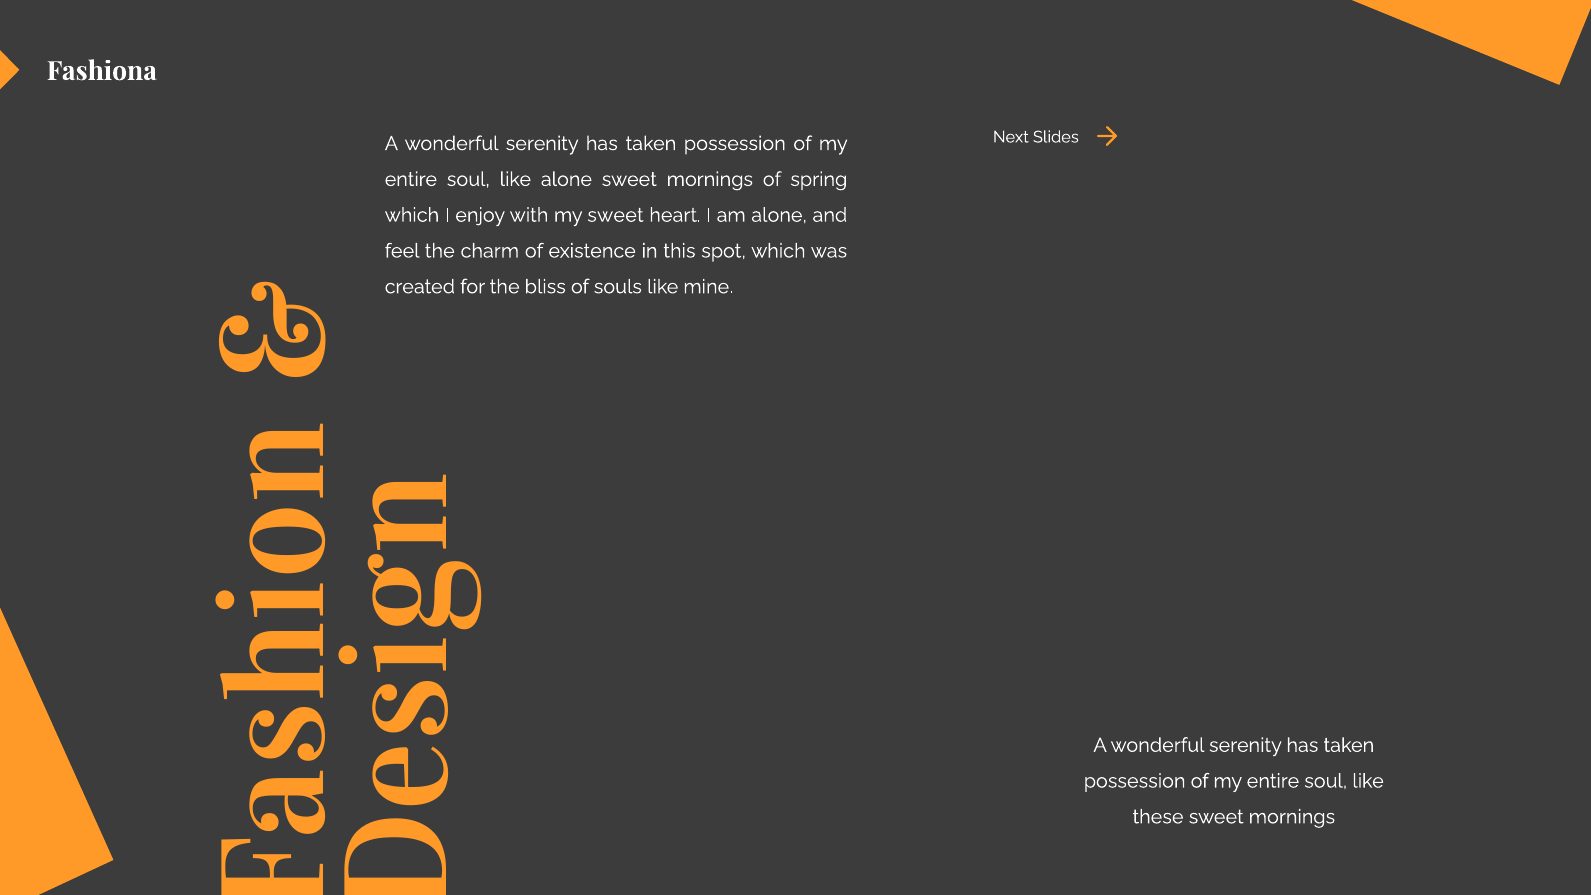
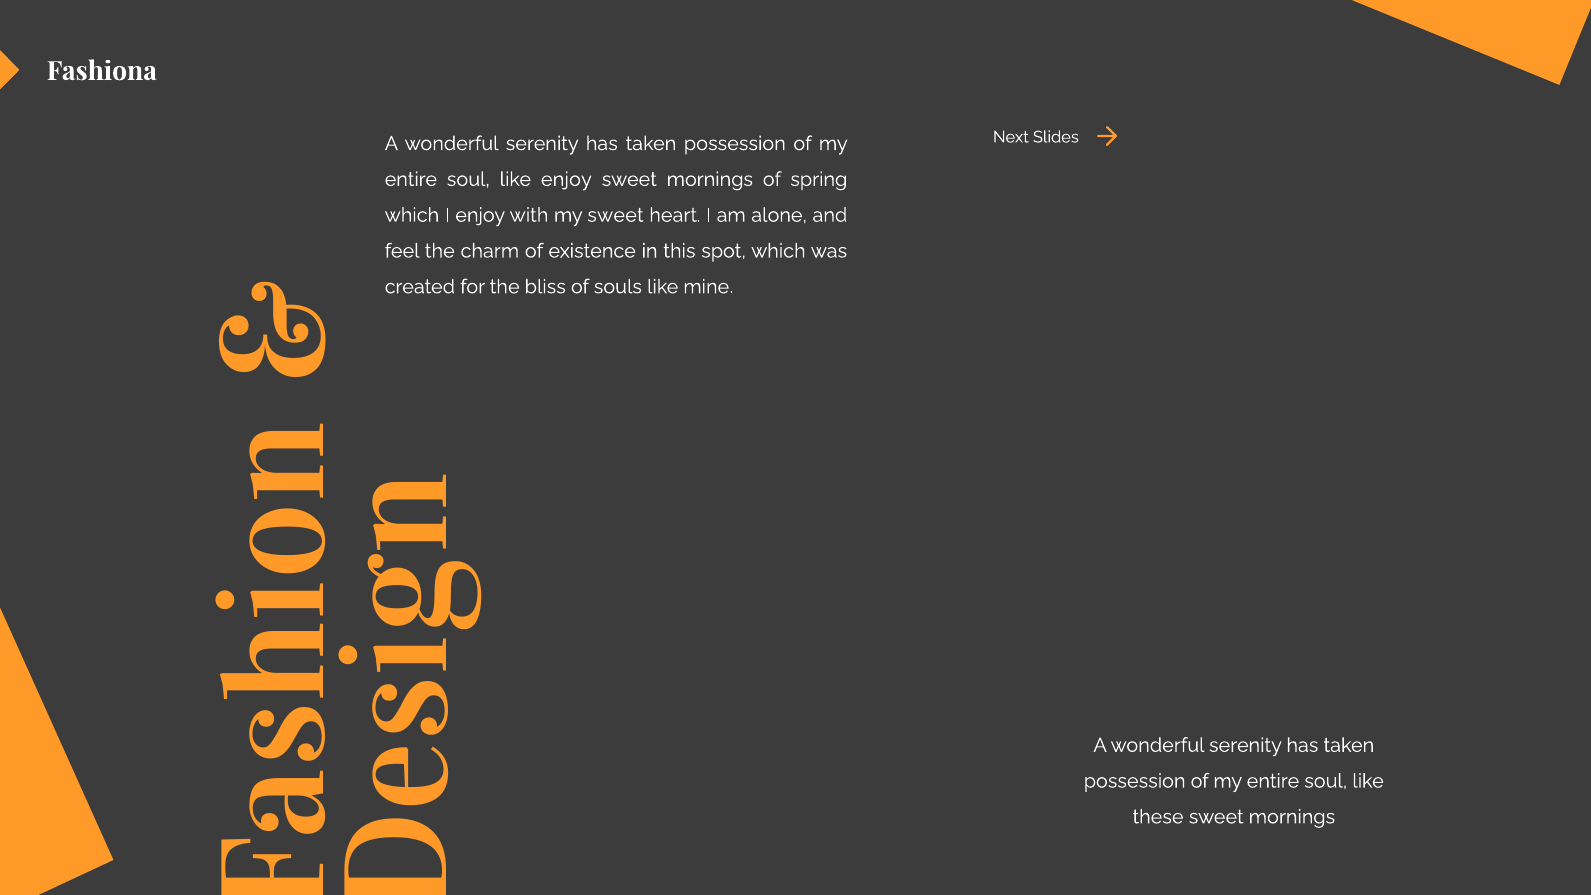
like alone: alone -> enjoy
